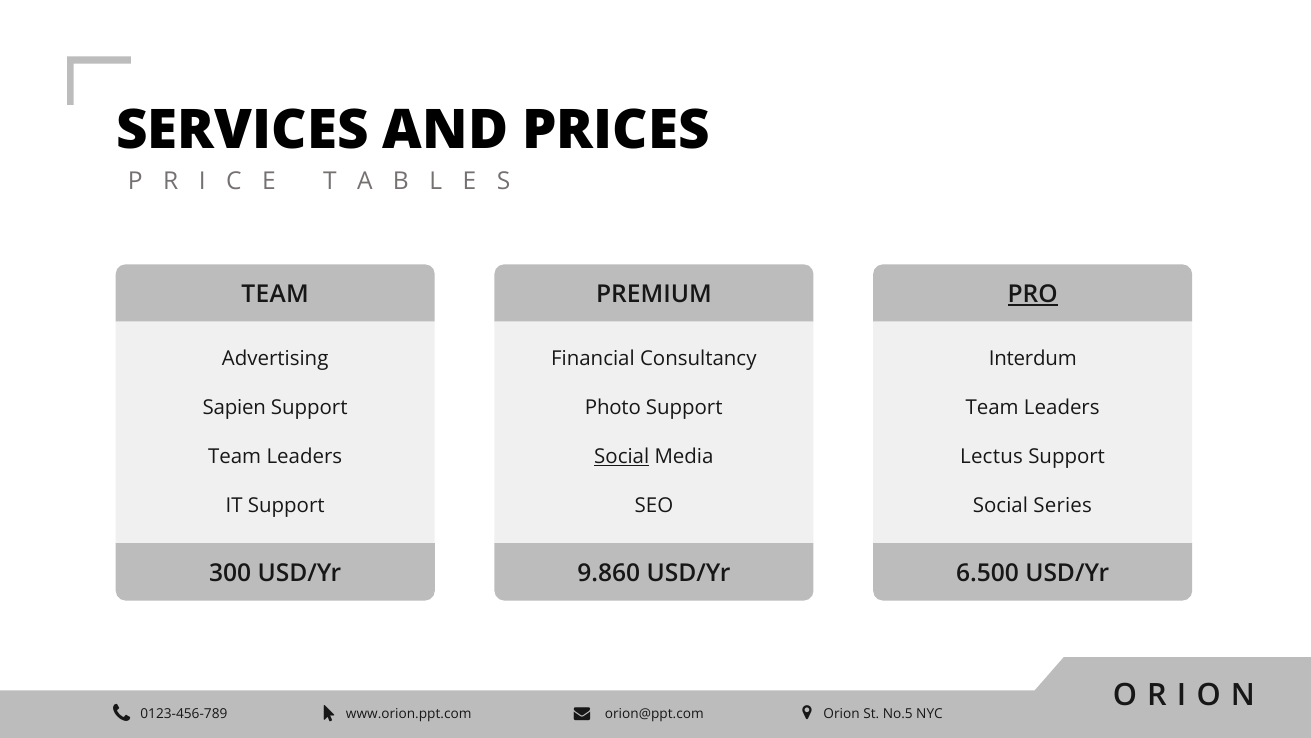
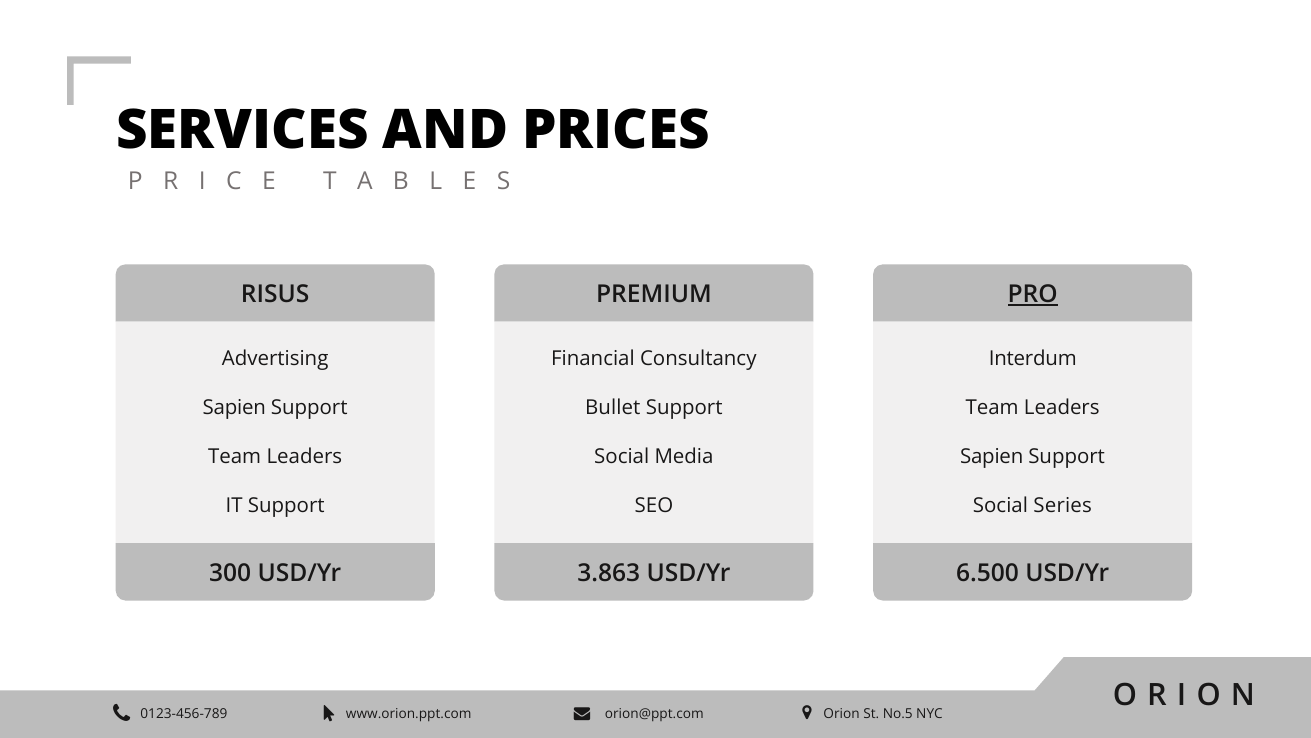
TEAM at (275, 294): TEAM -> RISUS
Photo: Photo -> Bullet
Social at (622, 457) underline: present -> none
Lectus at (991, 457): Lectus -> Sapien
9.860: 9.860 -> 3.863
